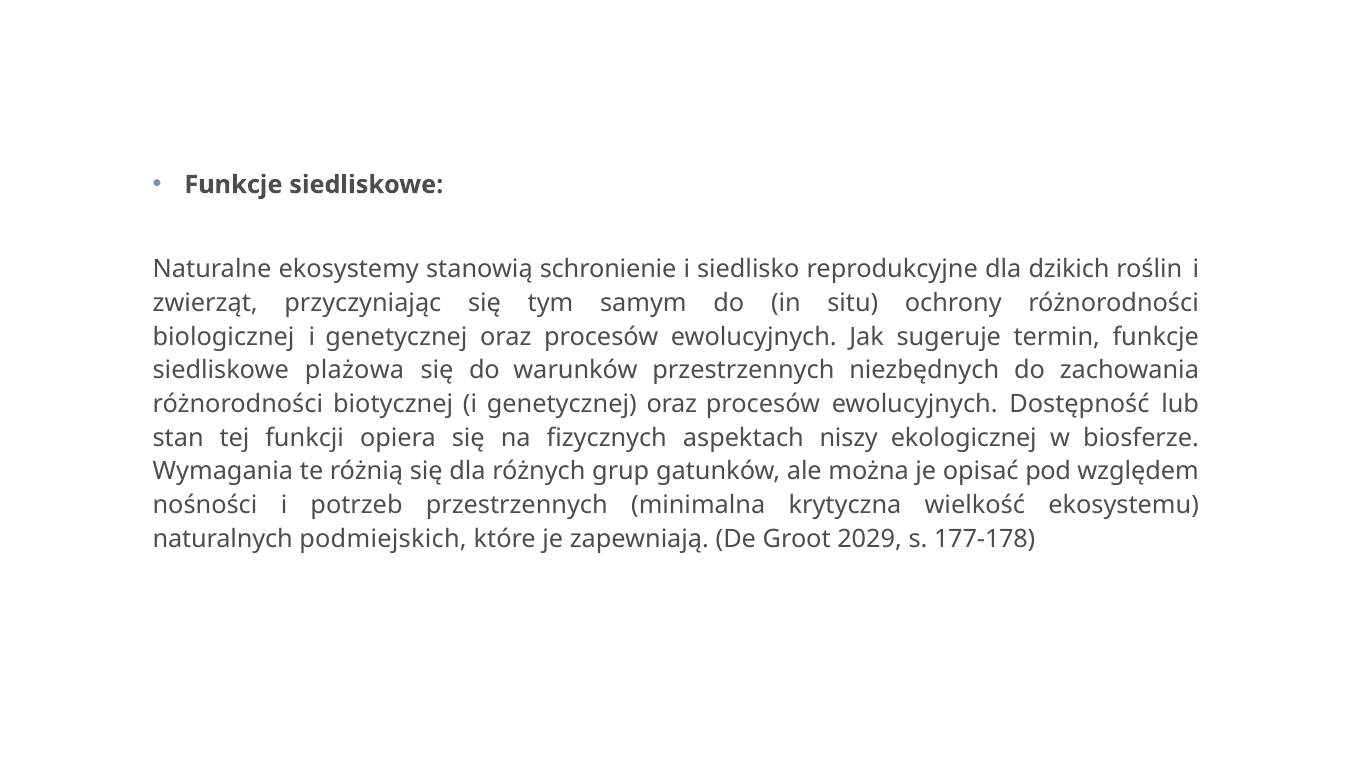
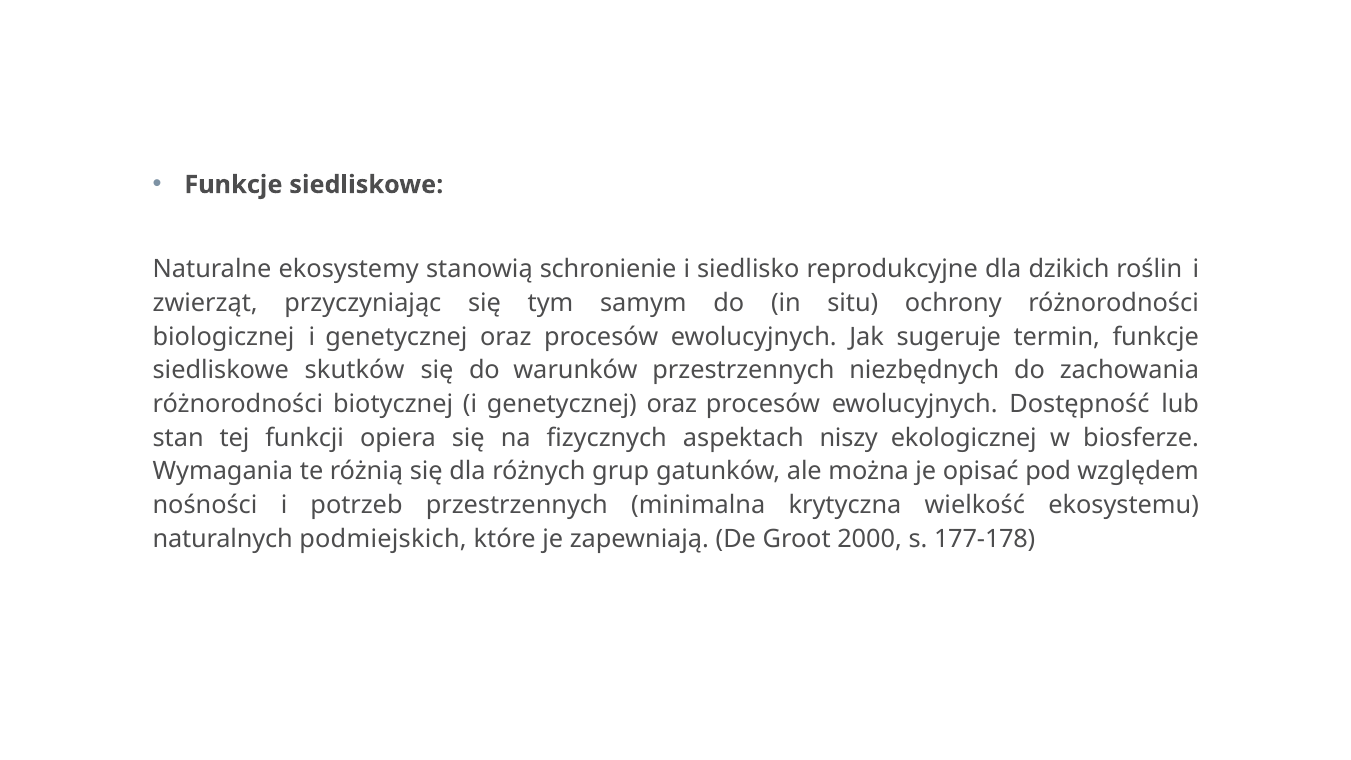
plażowa: plażowa -> skutków
2029: 2029 -> 2000
